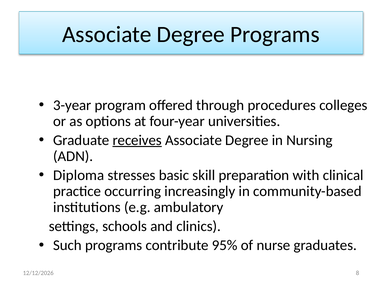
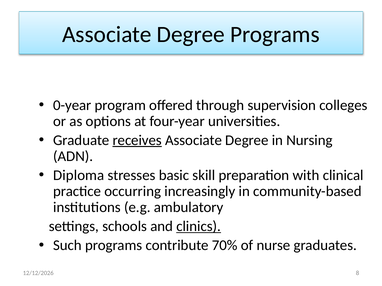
3-year: 3-year -> 0-year
procedures: procedures -> supervision
clinics underline: none -> present
95%: 95% -> 70%
